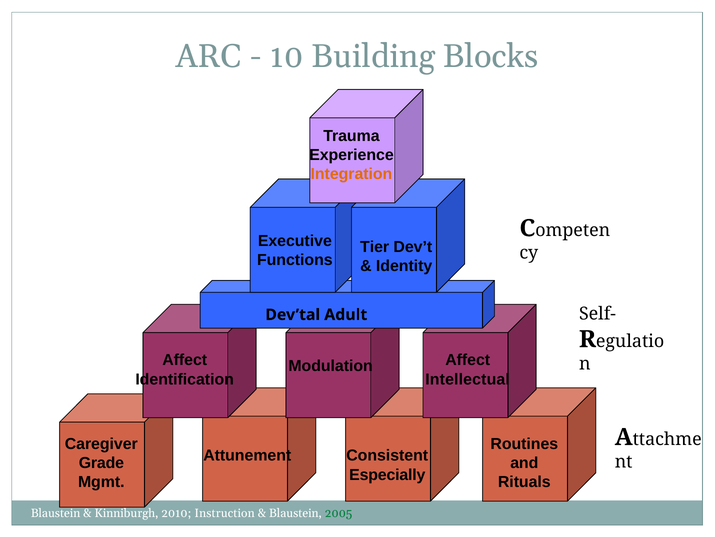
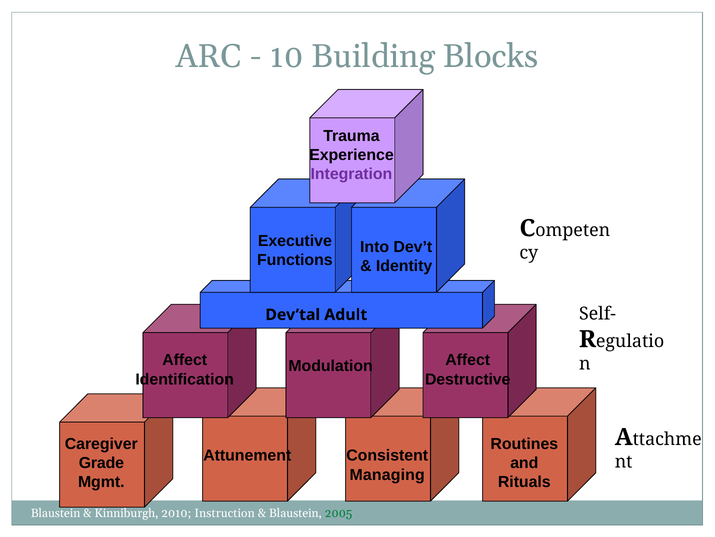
Integration colour: orange -> purple
Tier: Tier -> Into
Intellectual: Intellectual -> Destructive
Especially: Especially -> Managing
